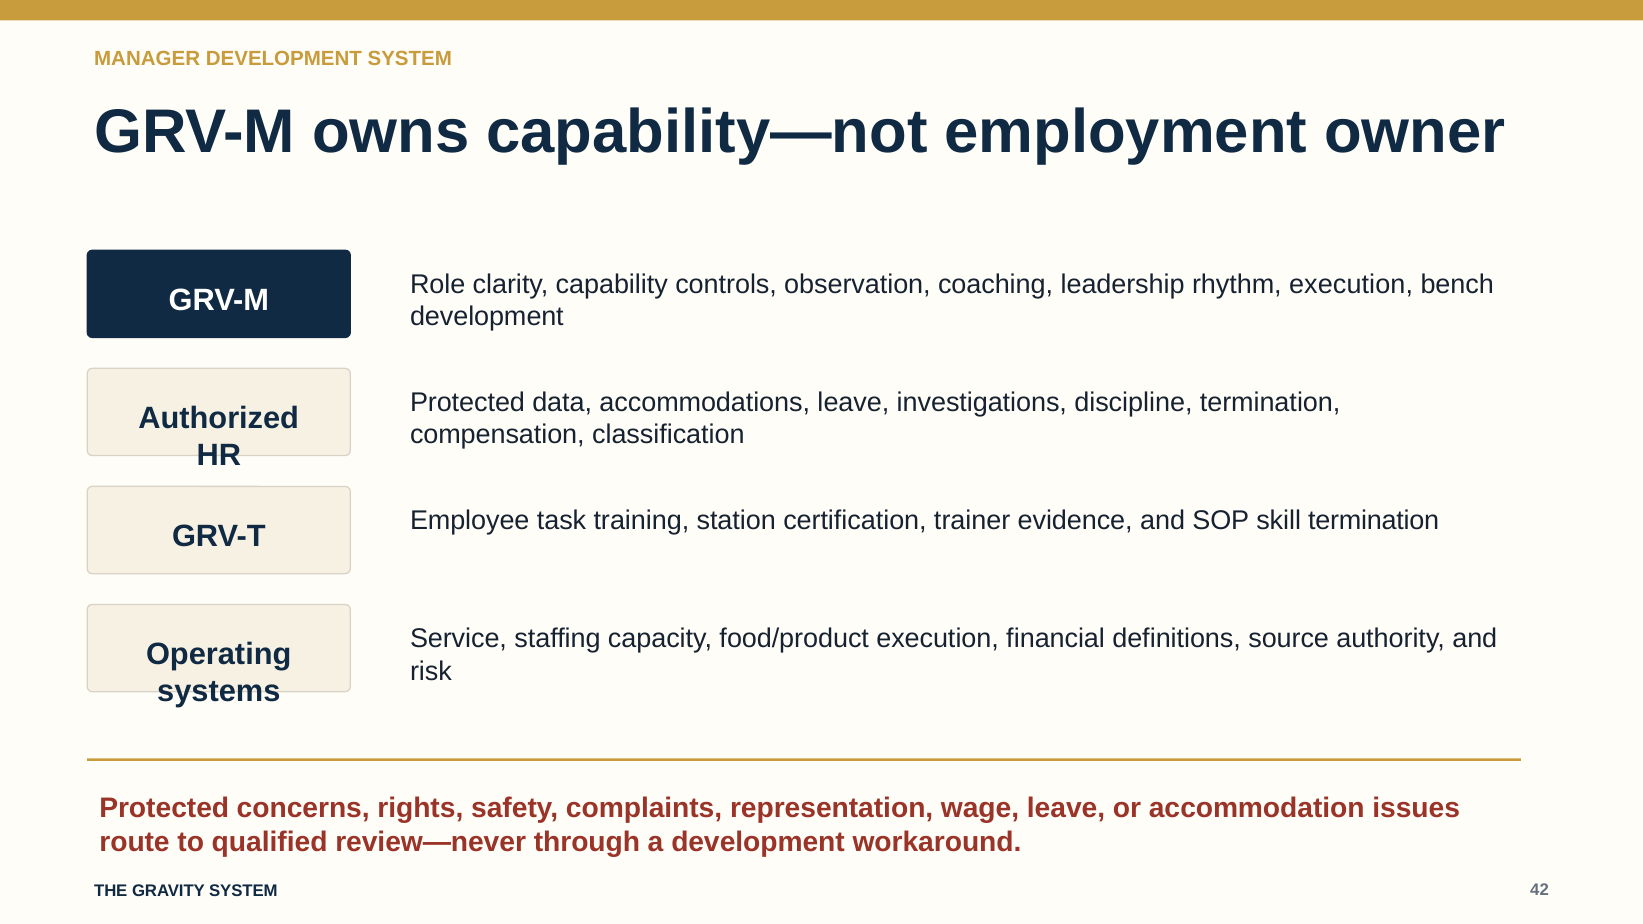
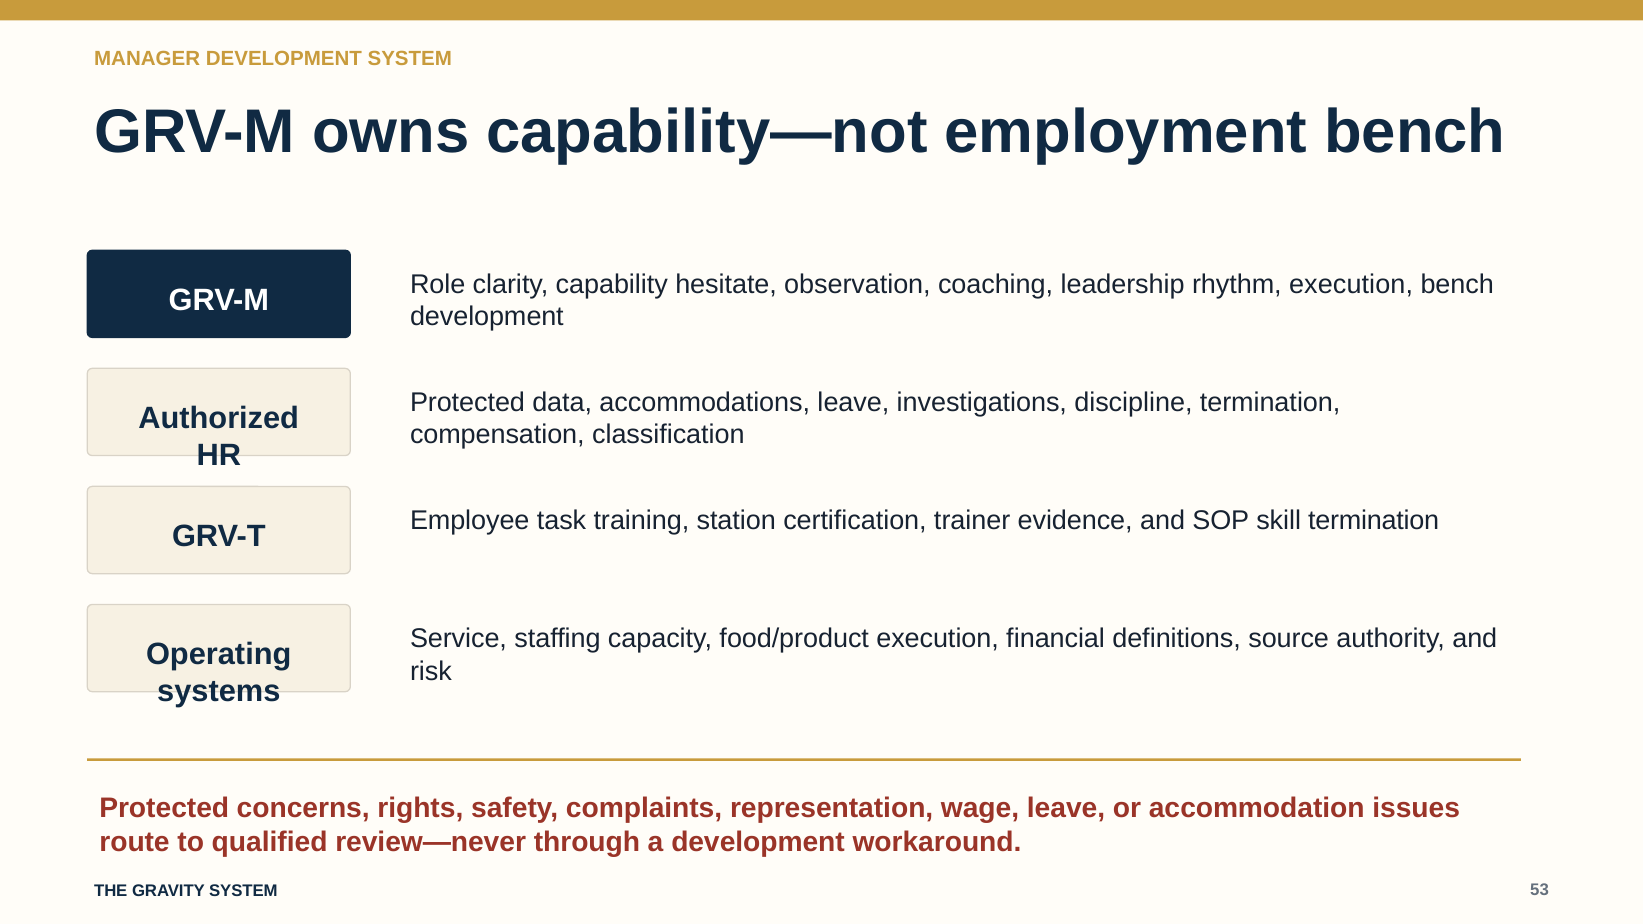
employment owner: owner -> bench
controls: controls -> hesitate
42: 42 -> 53
